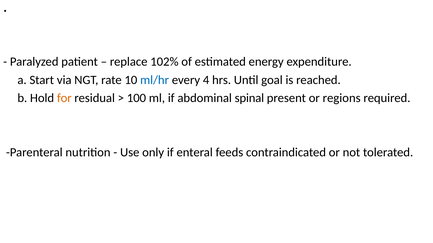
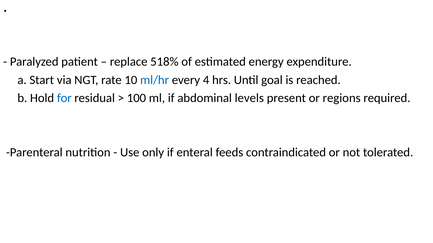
102%: 102% -> 518%
for colour: orange -> blue
spinal: spinal -> levels
